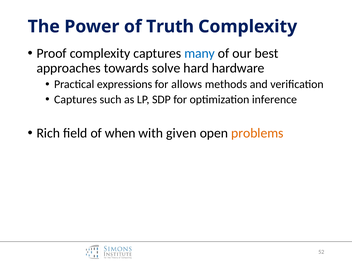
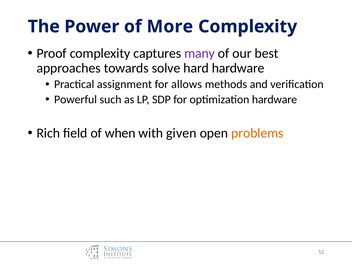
Truth: Truth -> More
many colour: blue -> purple
expressions: expressions -> assignment
Captures at (76, 99): Captures -> Powerful
optimization inference: inference -> hardware
